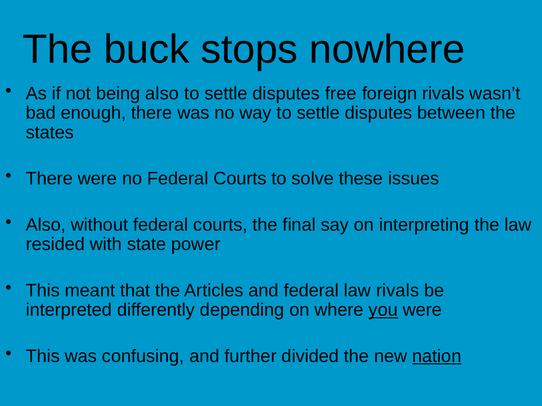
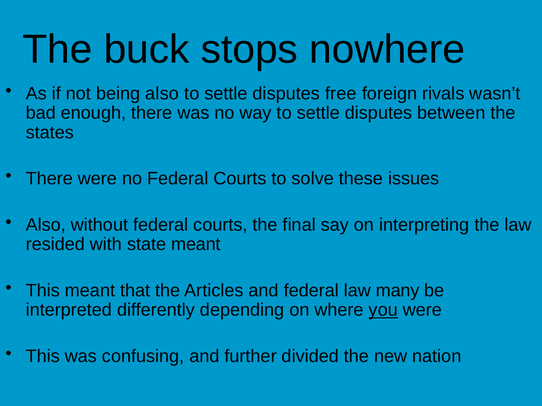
state power: power -> meant
law rivals: rivals -> many
nation underline: present -> none
